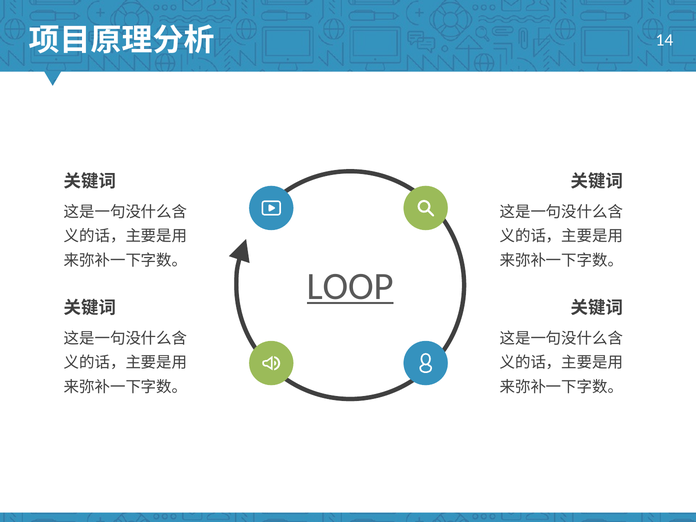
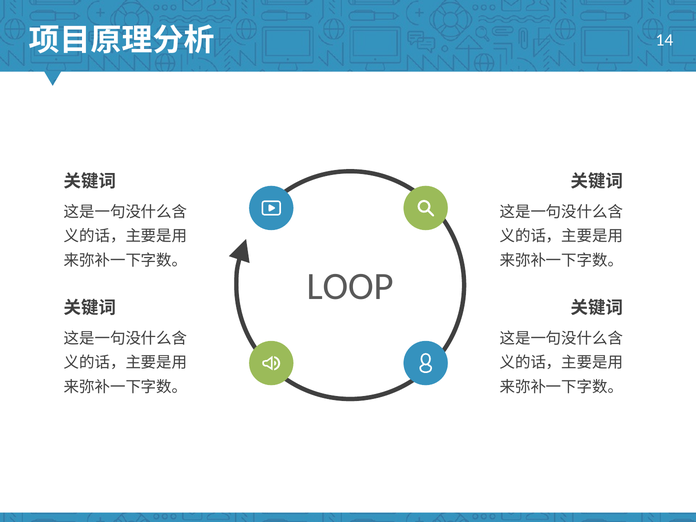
LOOP underline: present -> none
